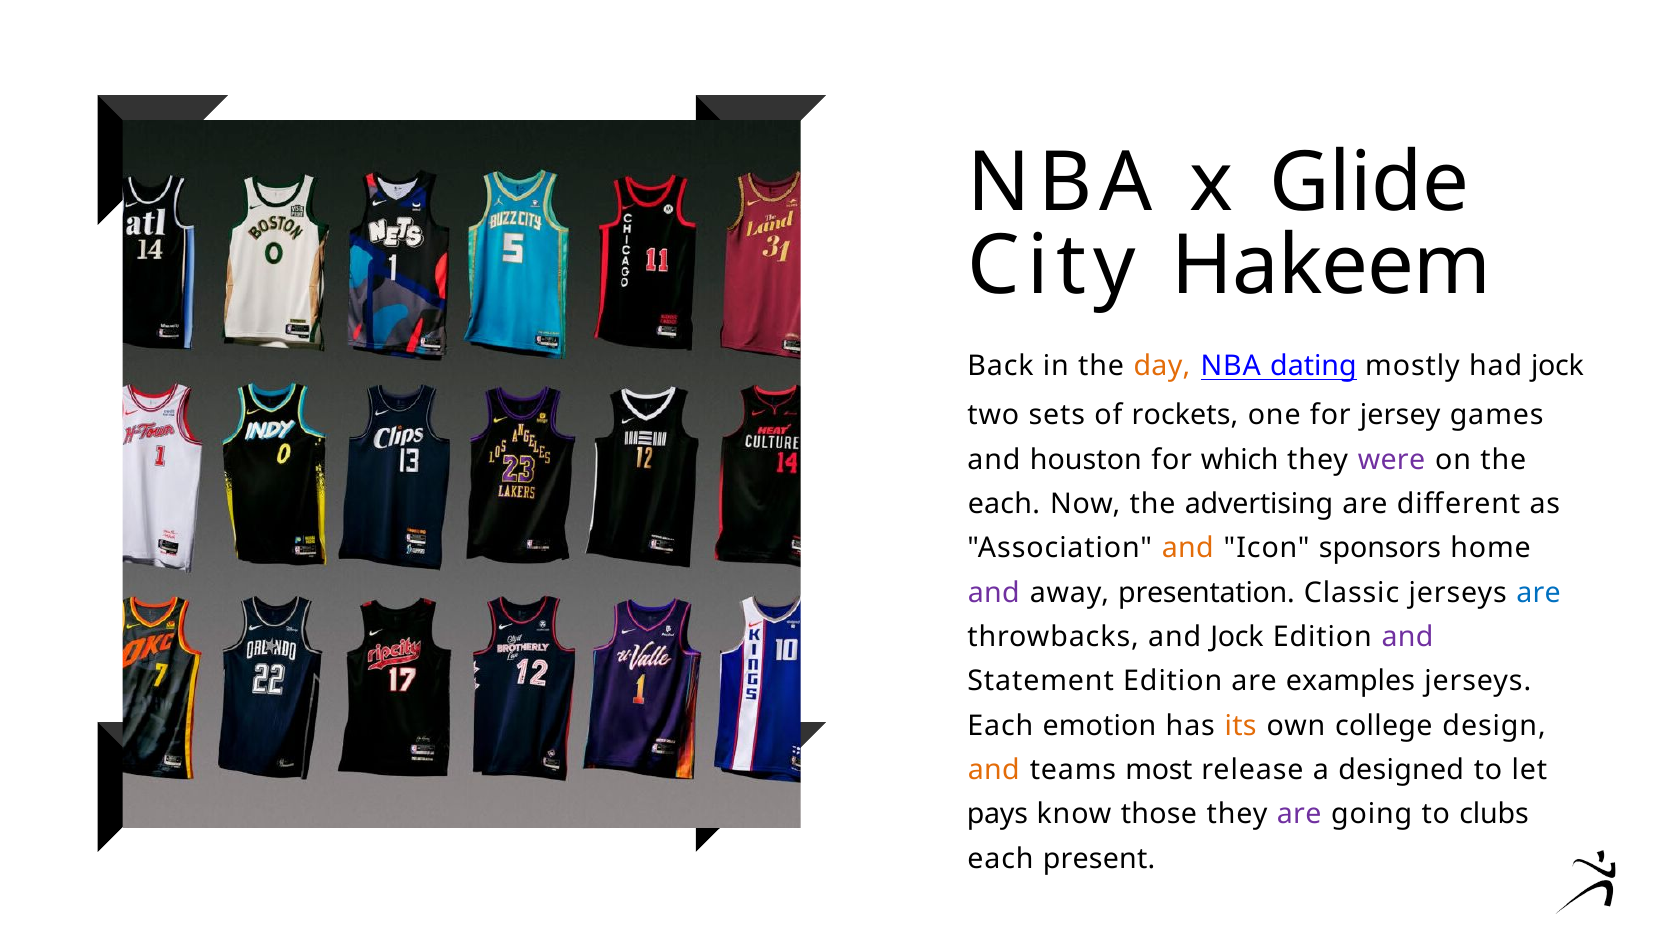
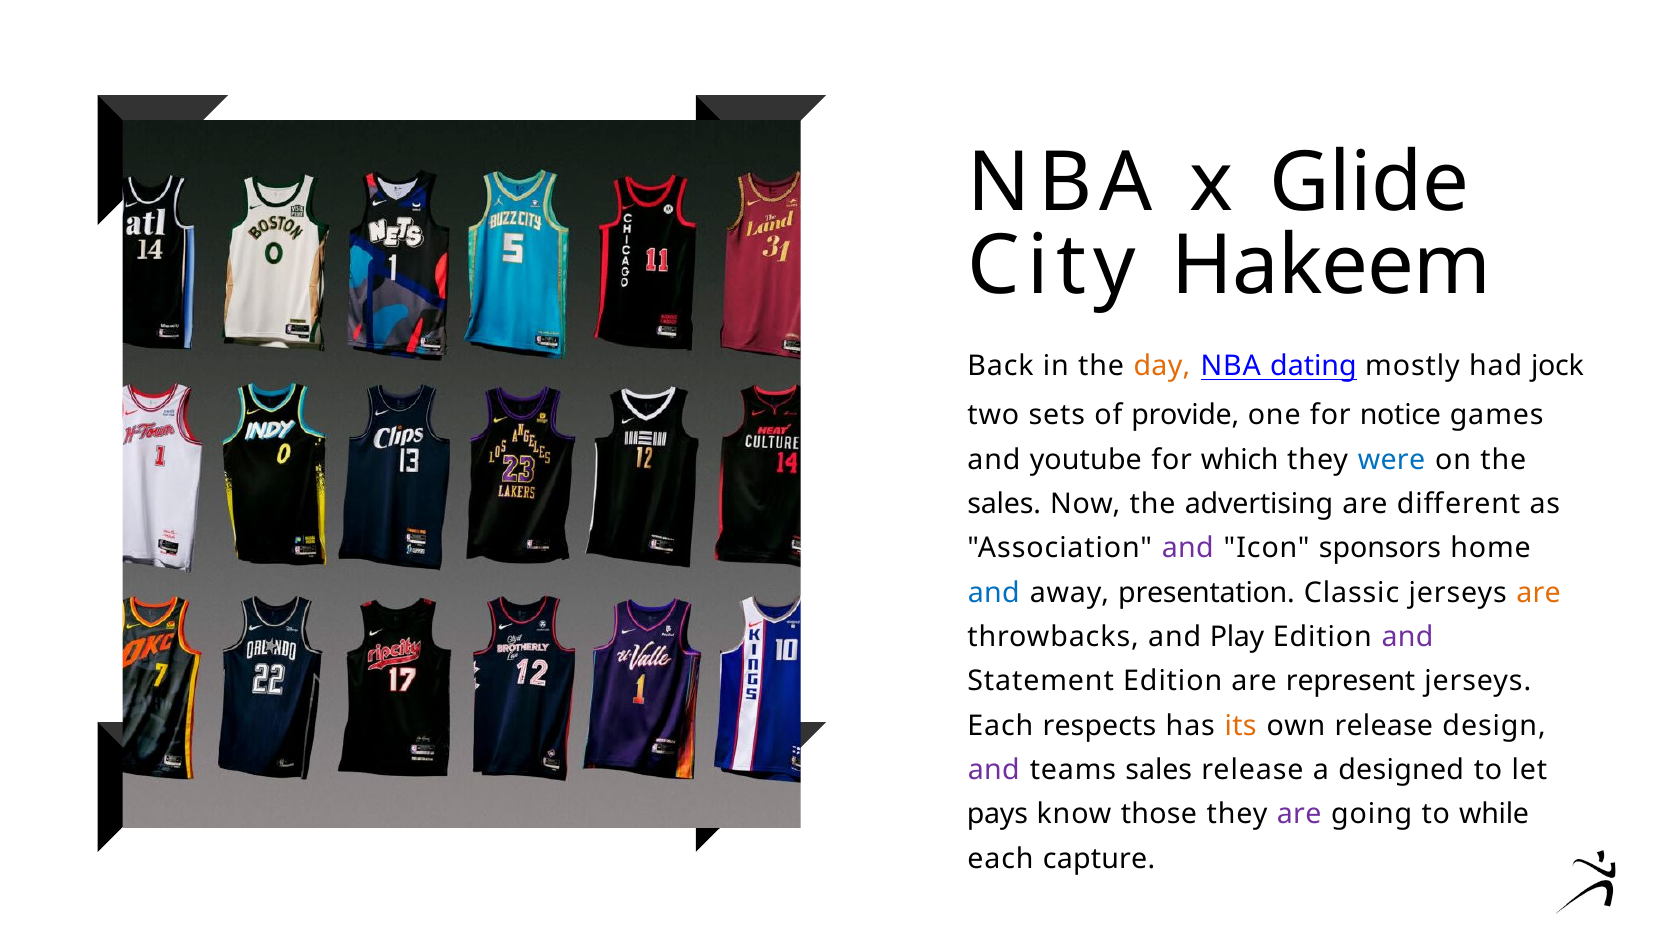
rockets: rockets -> provide
jersey: jersey -> notice
houston: houston -> youtube
were colour: purple -> blue
each at (1004, 504): each -> sales
and at (1188, 548) colour: orange -> purple
and at (994, 593) colour: purple -> blue
are at (1539, 593) colour: blue -> orange
and Jock: Jock -> Play
examples: examples -> represent
emotion: emotion -> respects
own college: college -> release
and at (994, 770) colour: orange -> purple
teams most: most -> sales
clubs: clubs -> while
present: present -> capture
